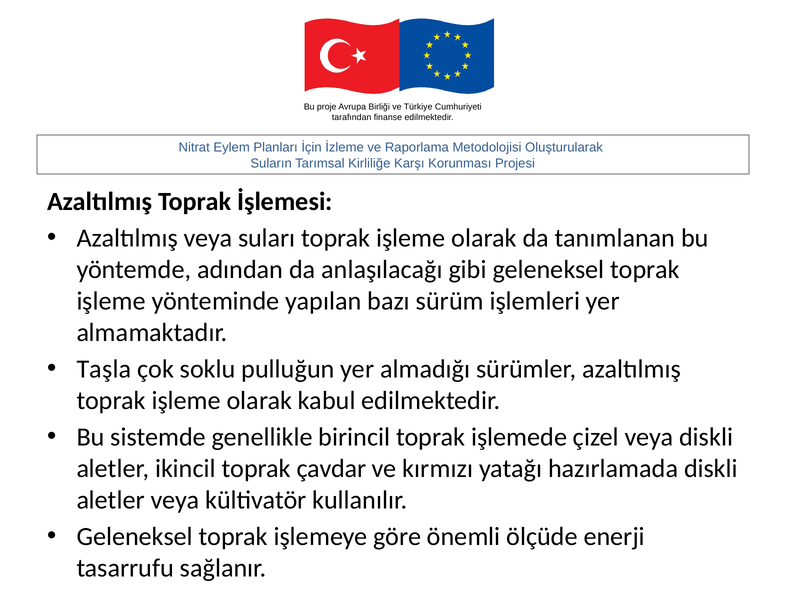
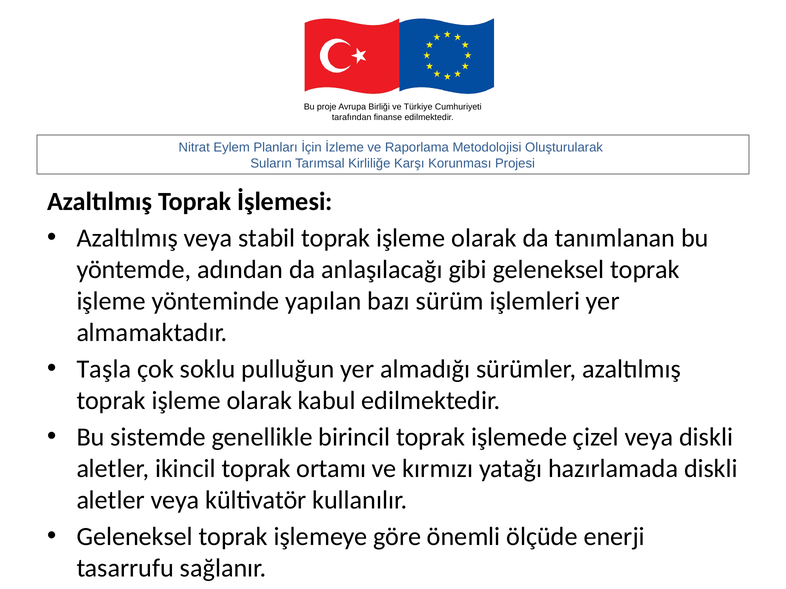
suları: suları -> stabil
çavdar: çavdar -> ortamı
